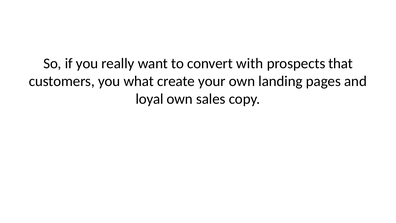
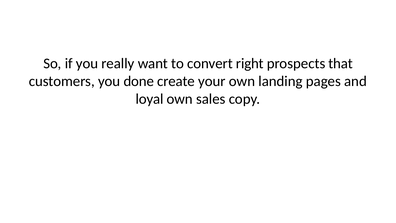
with: with -> right
what: what -> done
